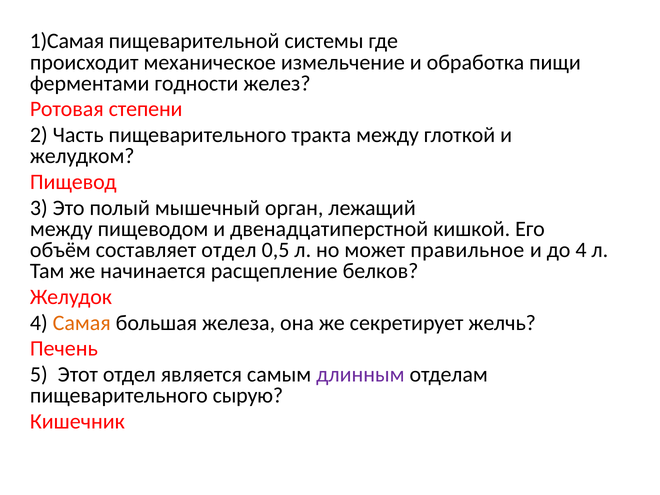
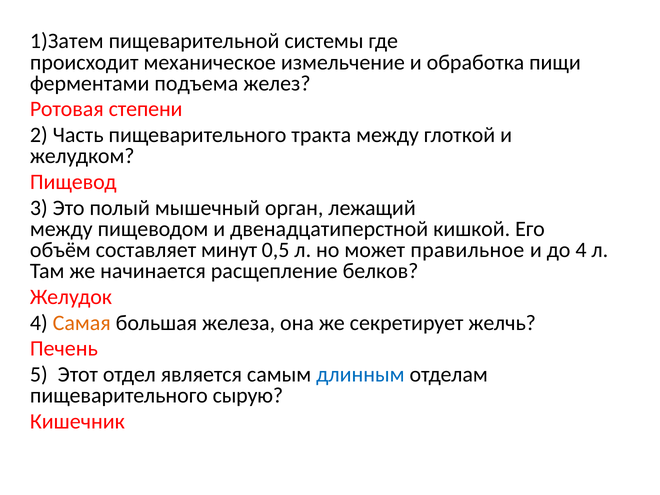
1)Самая: 1)Самая -> 1)Затем
годности: годности -> подъема
составляет отдел: отдел -> минут
длинным colour: purple -> blue
